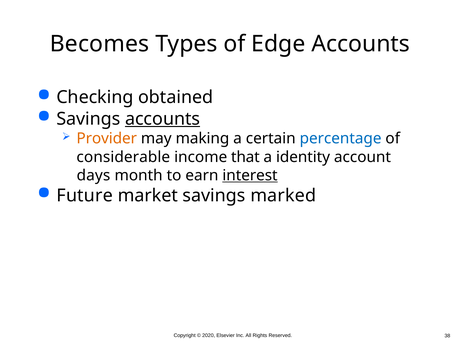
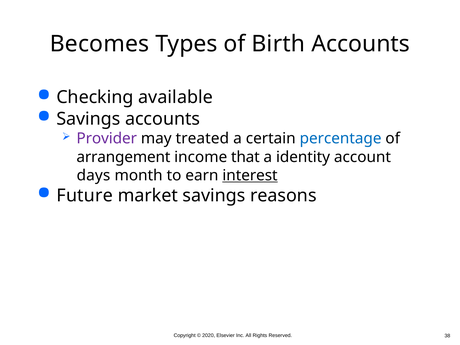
Edge: Edge -> Birth
obtained: obtained -> available
accounts at (163, 119) underline: present -> none
Provider colour: orange -> purple
making: making -> treated
considerable: considerable -> arrangement
marked: marked -> reasons
